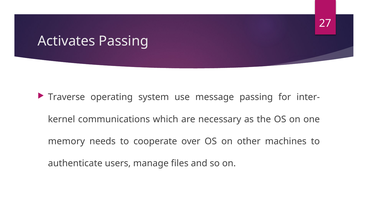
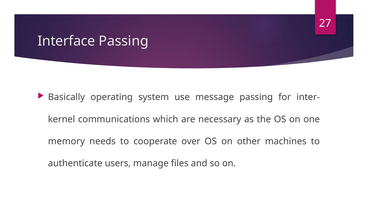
Activates: Activates -> Interface
Traverse: Traverse -> Basically
